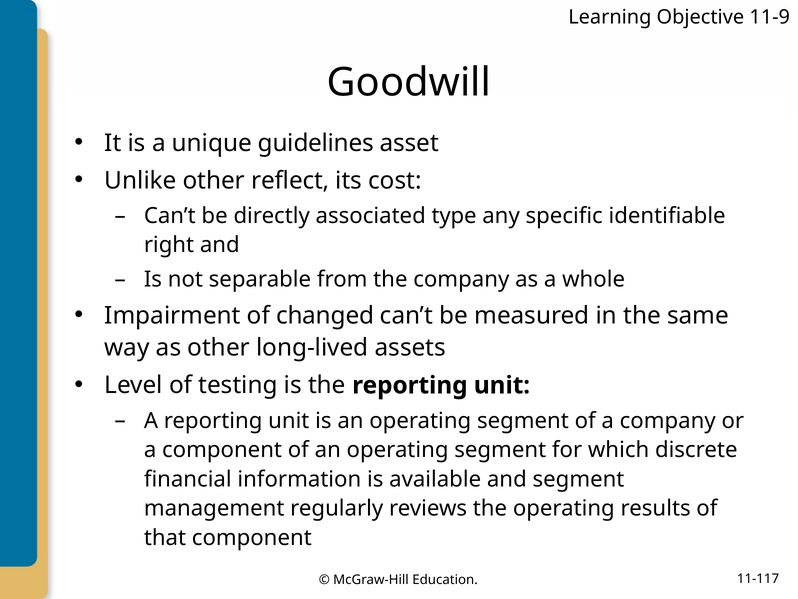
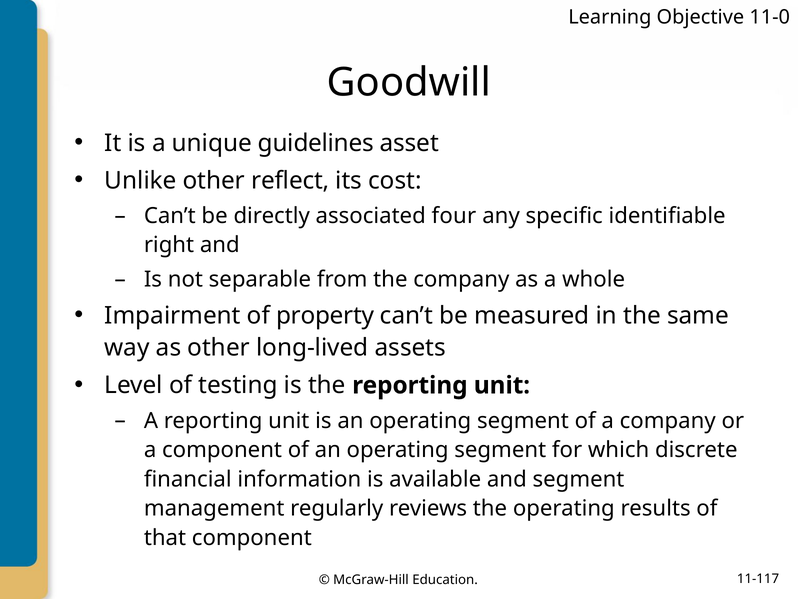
11-9: 11-9 -> 11-0
type: type -> four
changed: changed -> property
